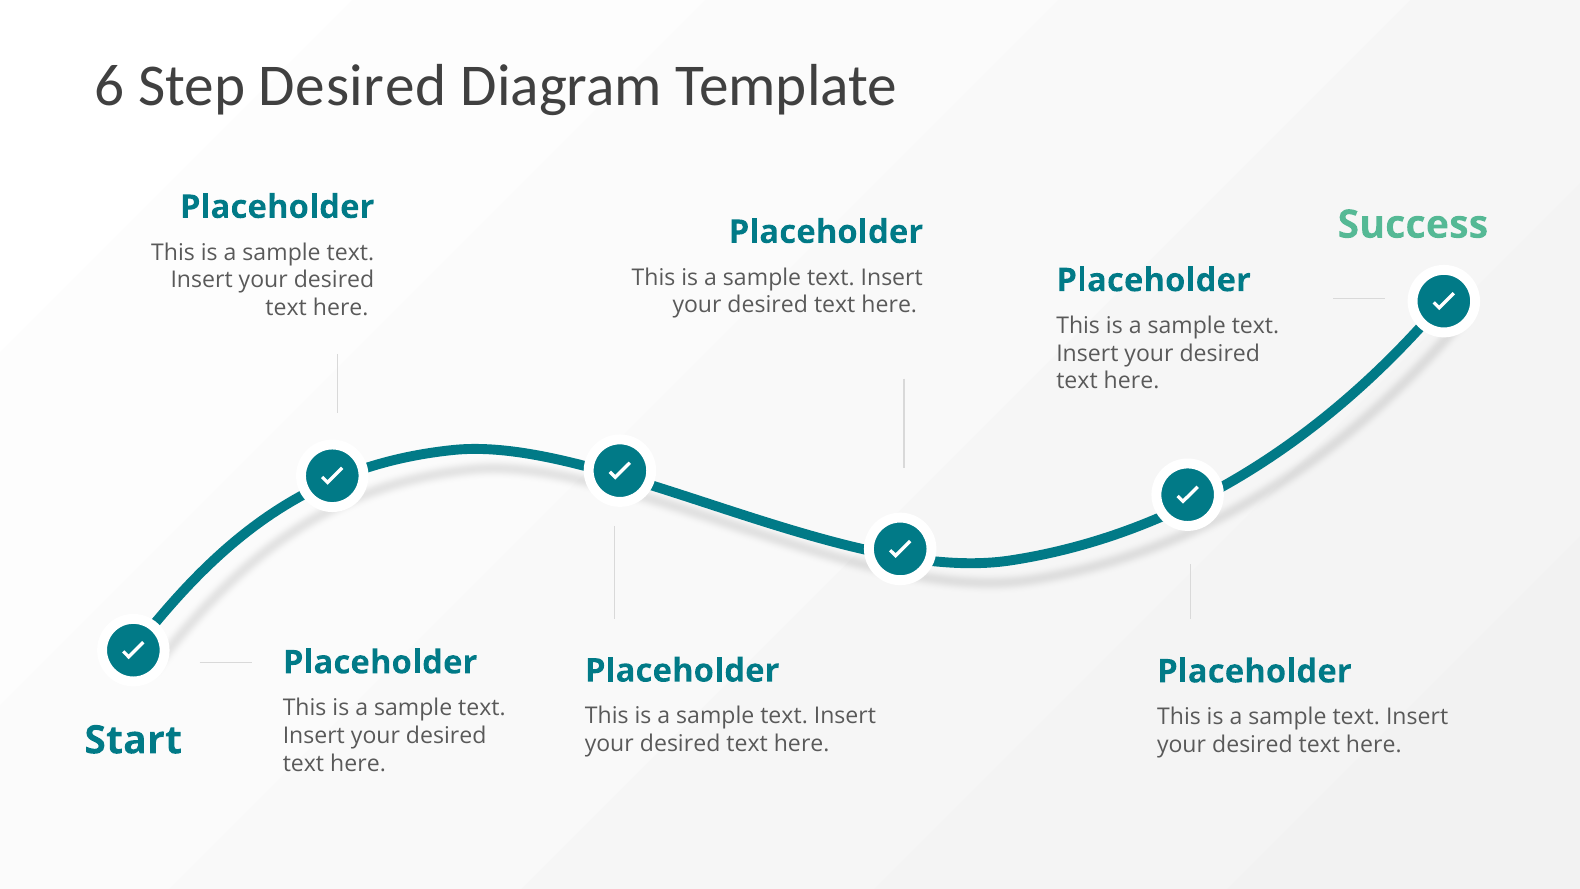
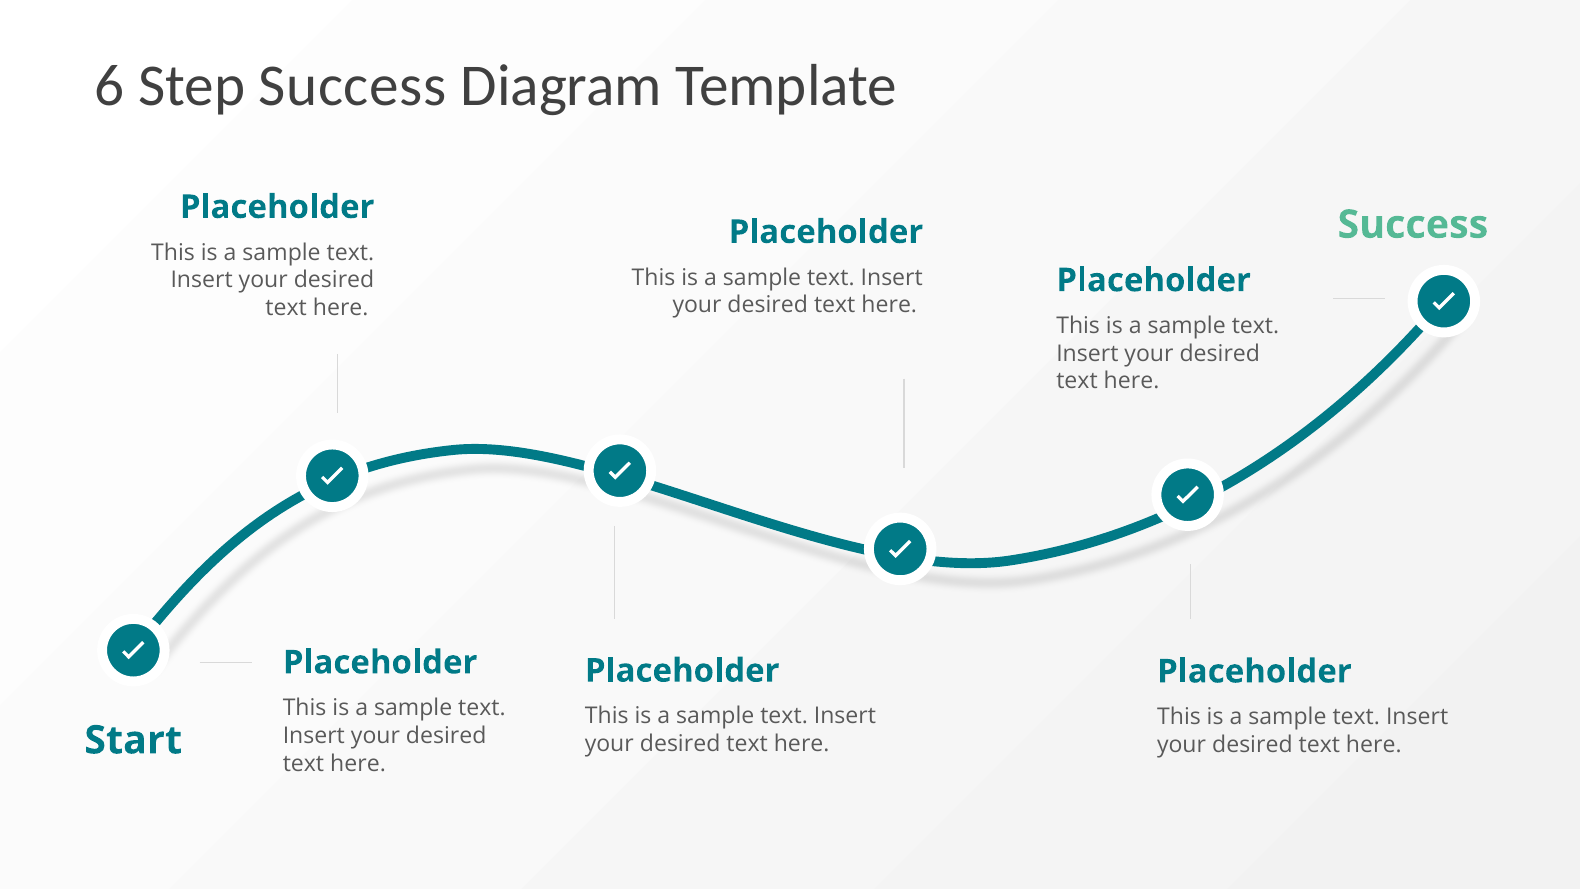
Step Desired: Desired -> Success
